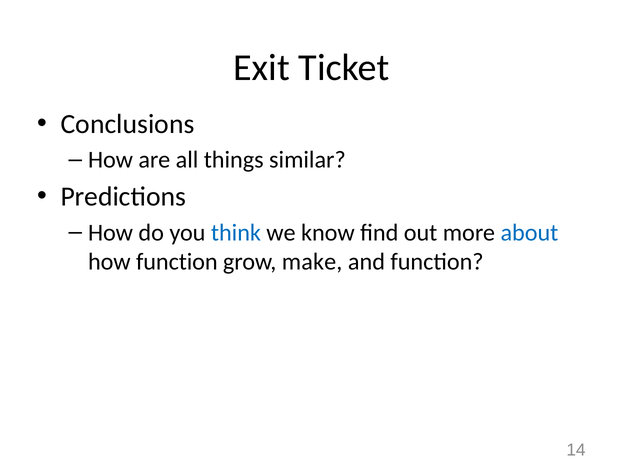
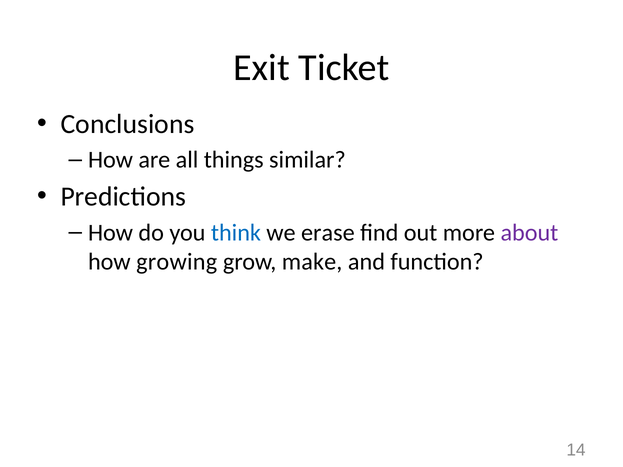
know: know -> erase
about colour: blue -> purple
how function: function -> growing
